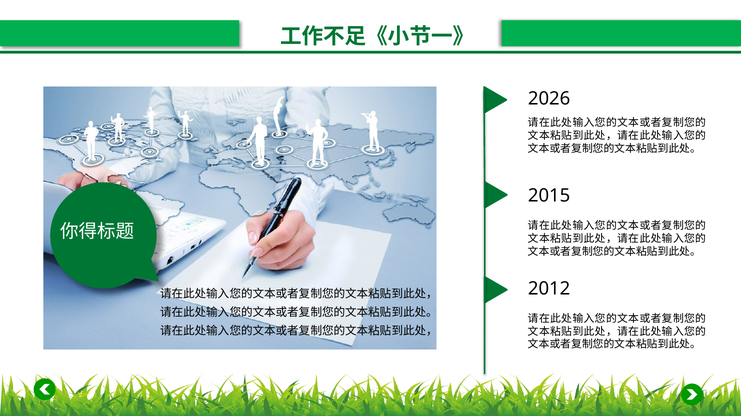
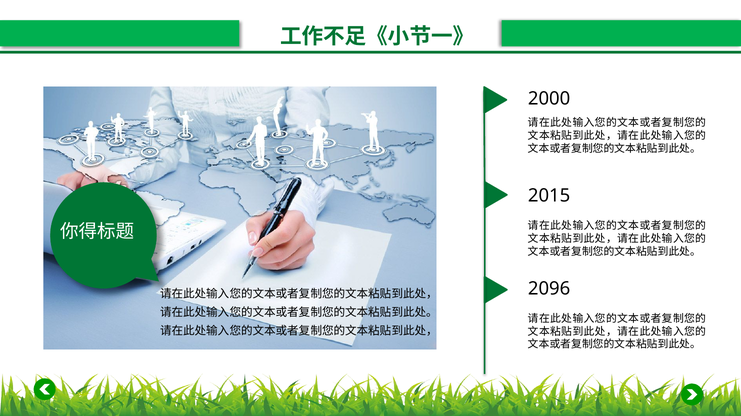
2026: 2026 -> 2000
2012: 2012 -> 2096
